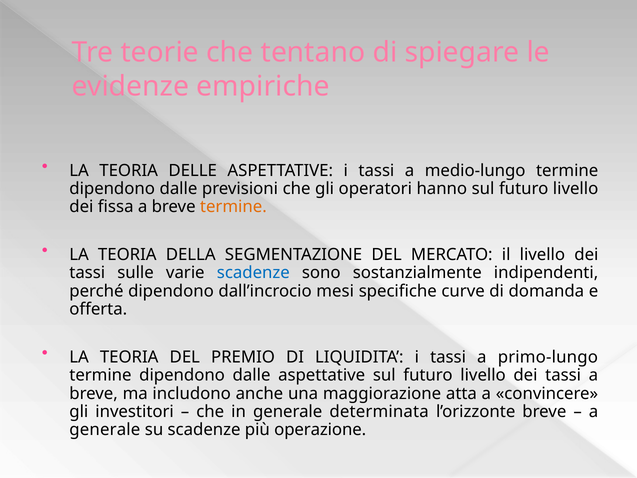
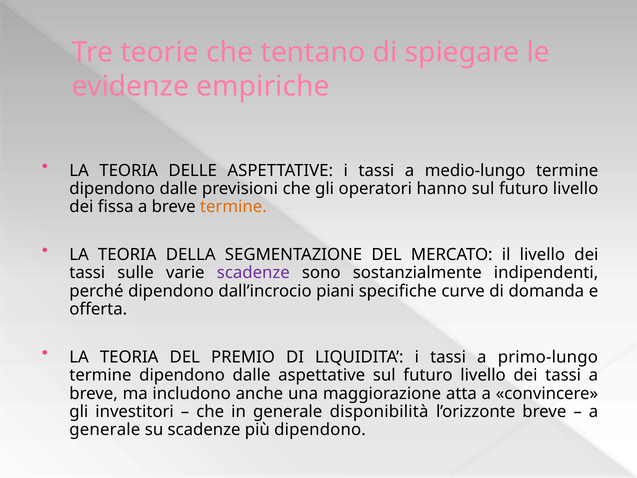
scadenze at (253, 273) colour: blue -> purple
mesi: mesi -> piani
determinata: determinata -> disponibilità
più operazione: operazione -> dipendono
